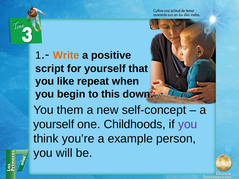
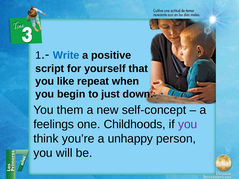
Write colour: orange -> blue
this: this -> just
yourself at (54, 124): yourself -> feelings
example: example -> unhappy
